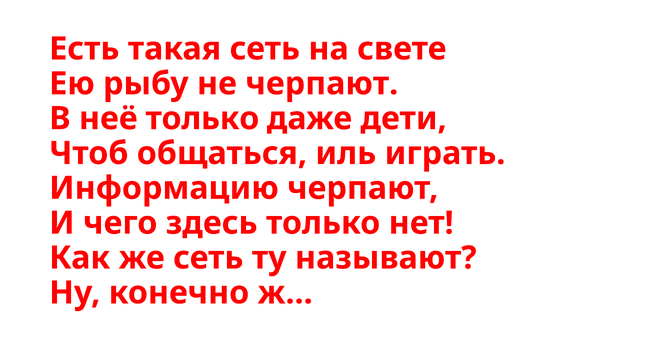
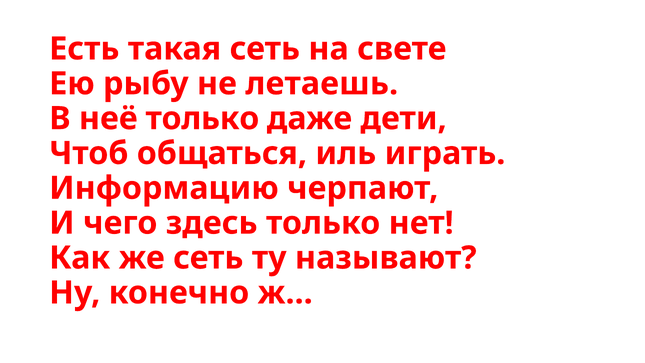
не черпают: черпают -> летаешь
